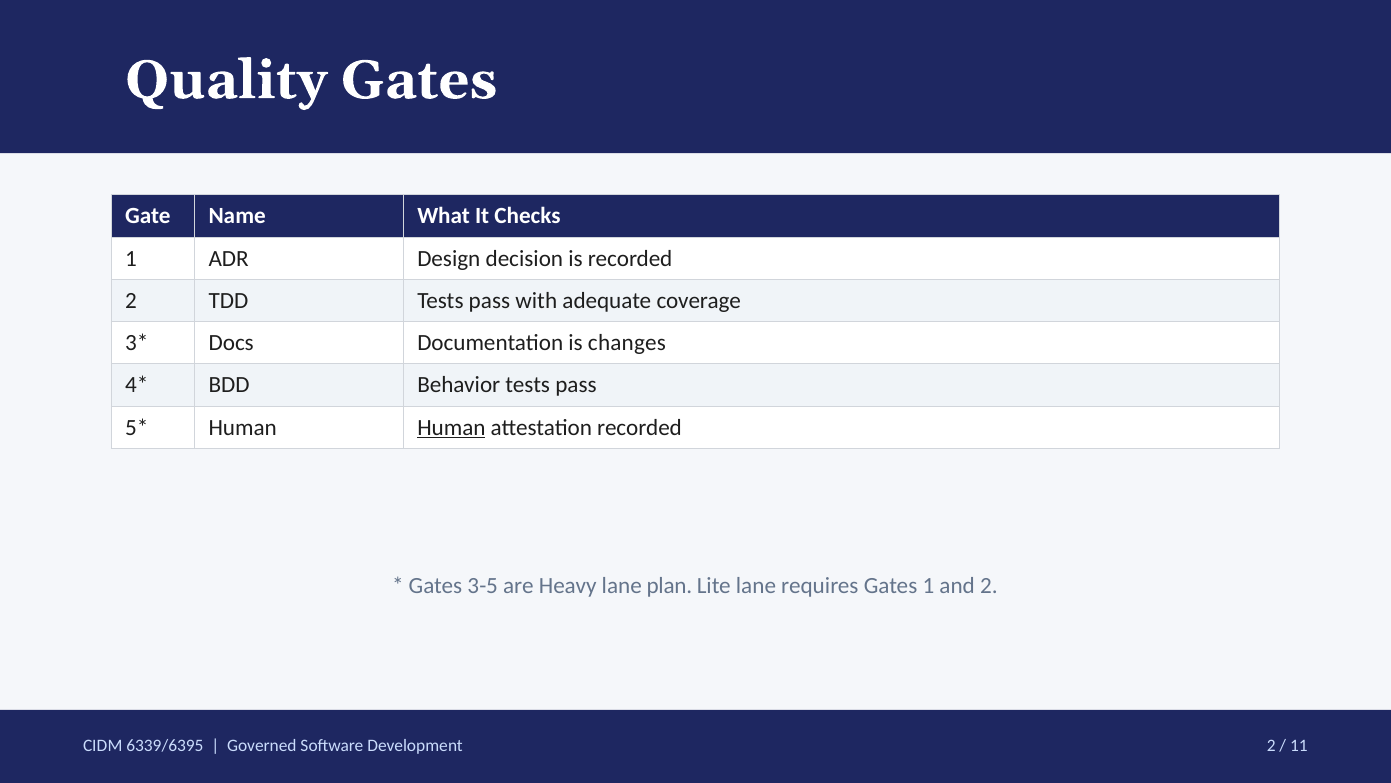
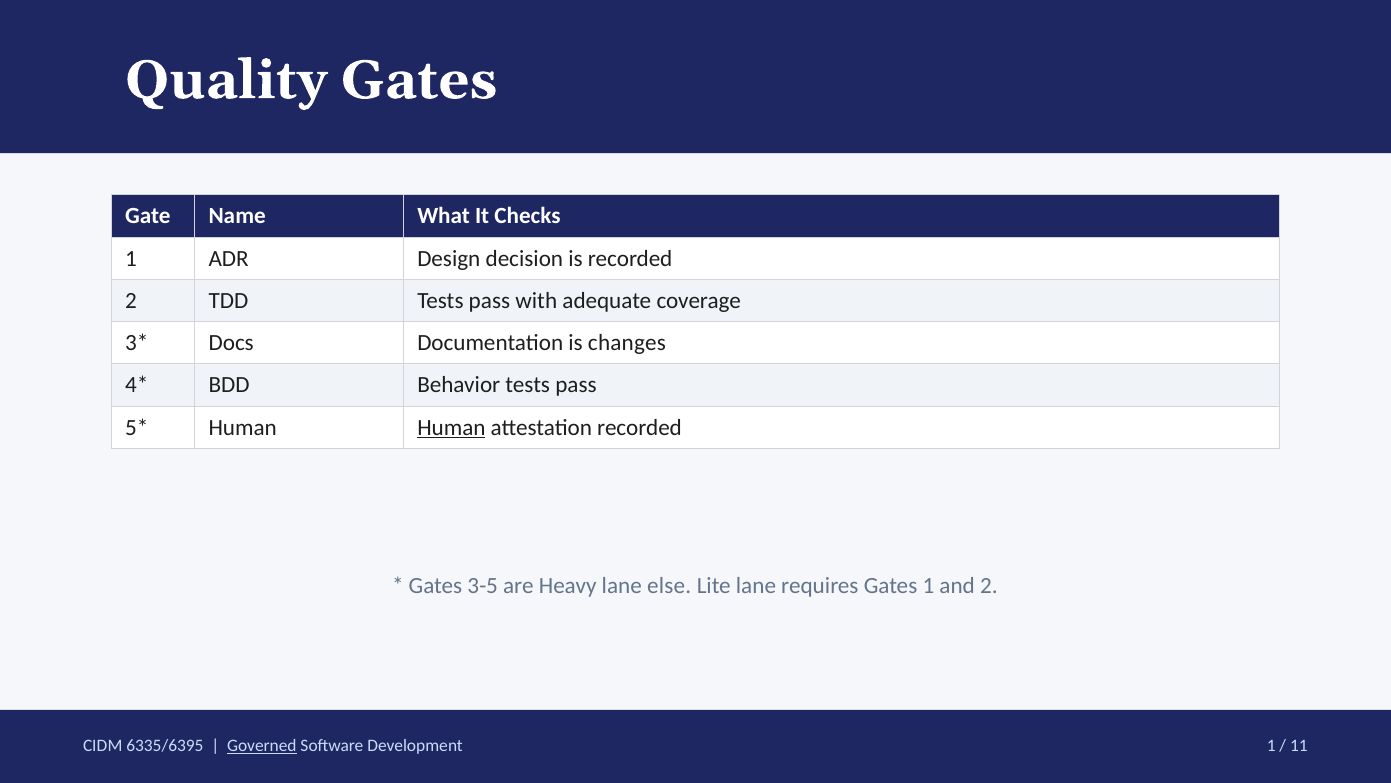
plan: plan -> else
6339/6395: 6339/6395 -> 6335/6395
Governed underline: none -> present
Development 2: 2 -> 1
